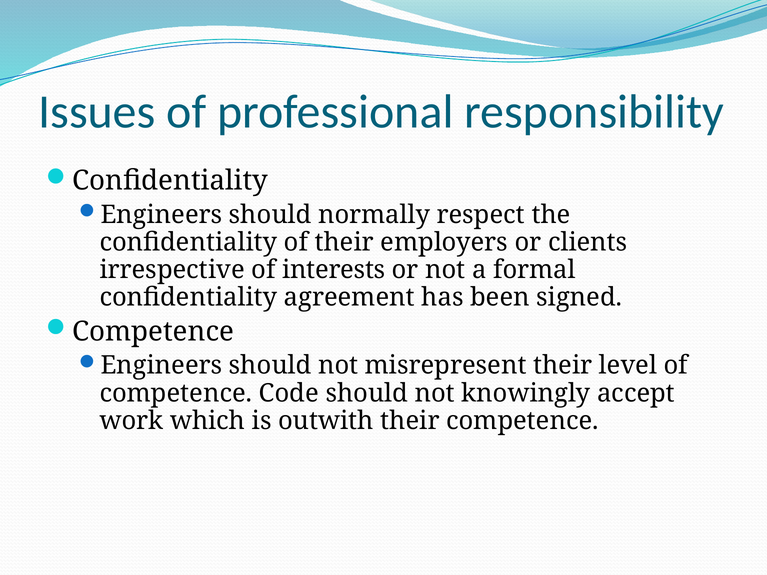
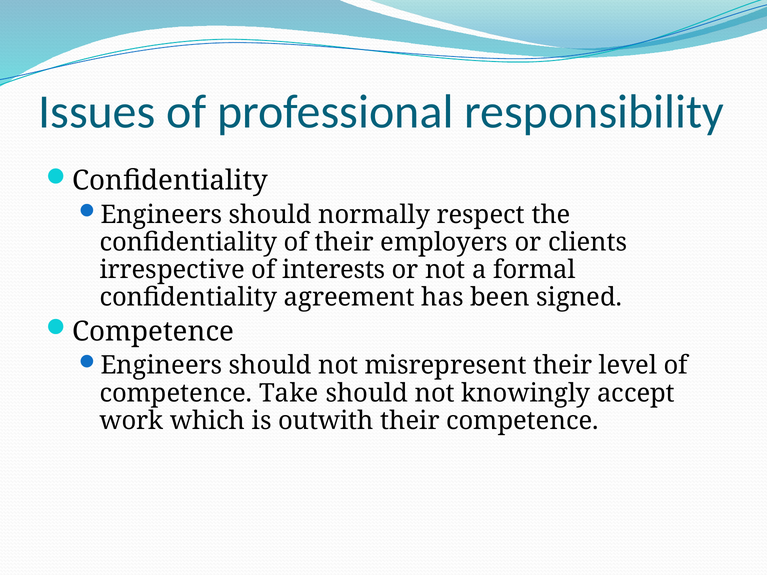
Code: Code -> Take
